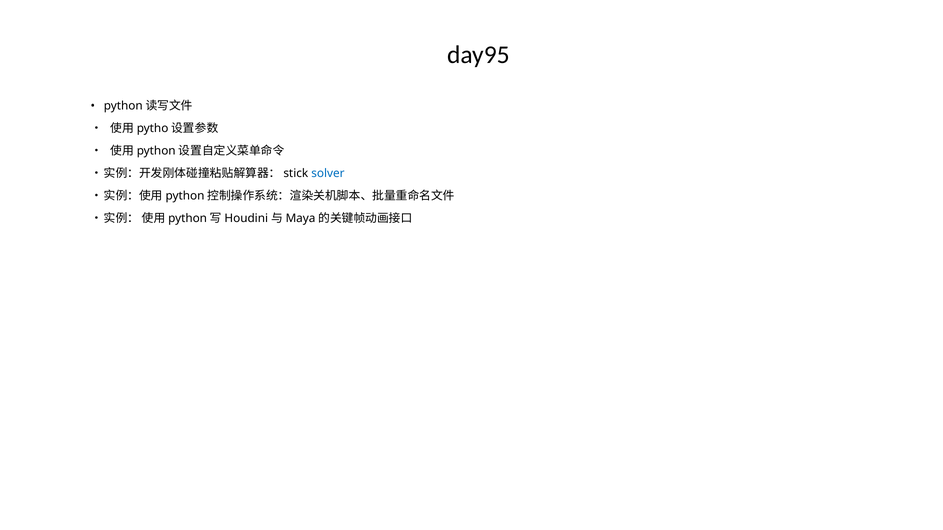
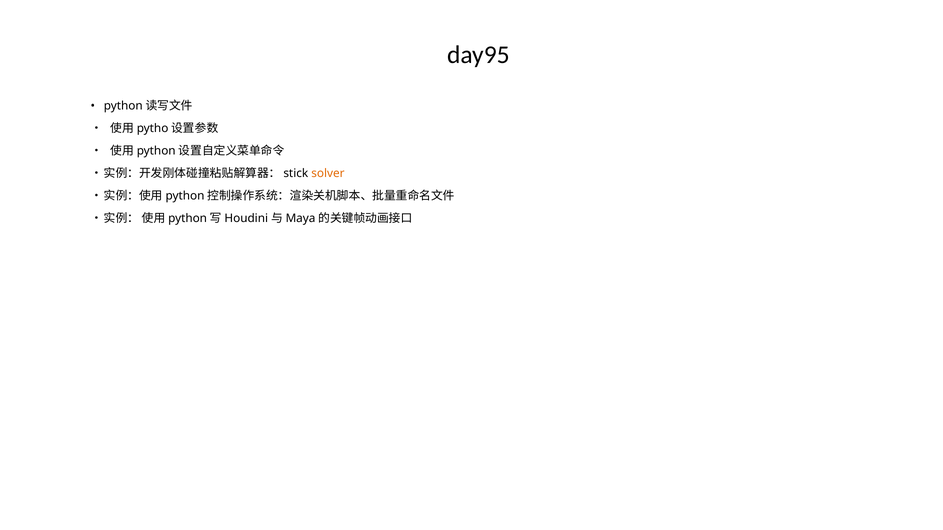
solver colour: blue -> orange
